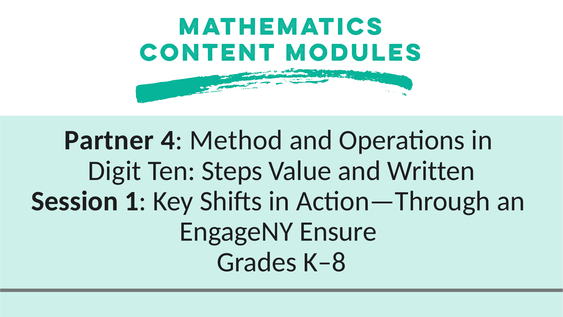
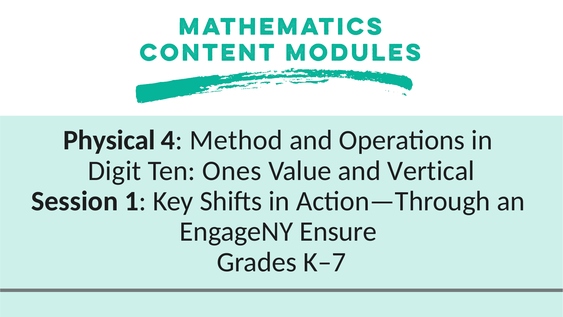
Partner: Partner -> Physical
Steps: Steps -> Ones
Written: Written -> Vertical
K–8: K–8 -> K–7
